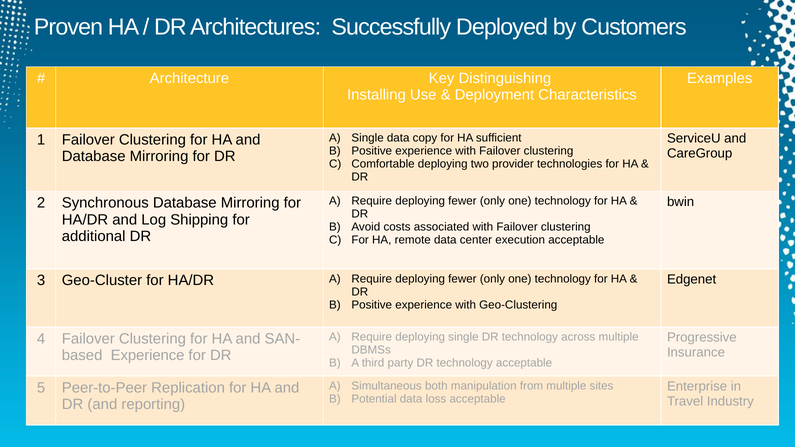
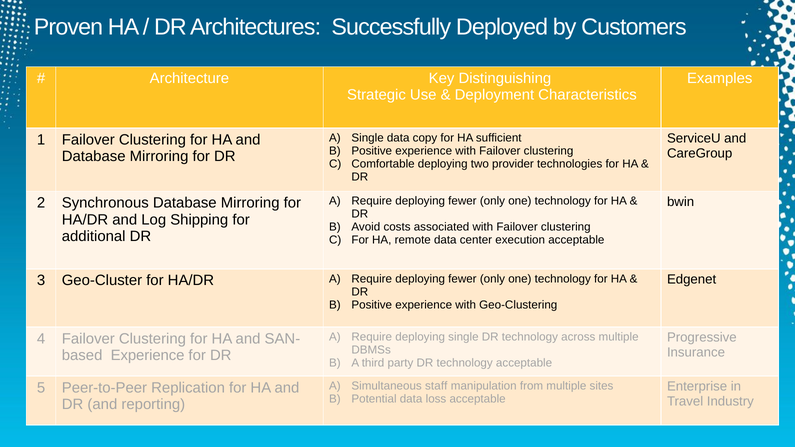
Installing: Installing -> Strategic
both: both -> staff
